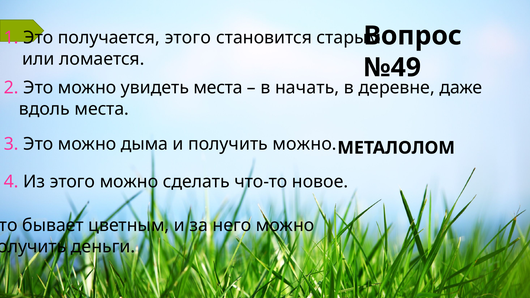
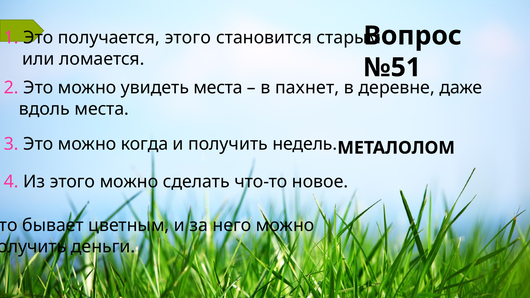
№49: №49 -> №51
начать: начать -> пахнет
дыма: дыма -> когда
получить можно: можно -> недель
